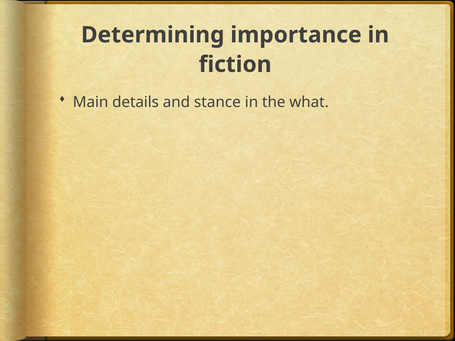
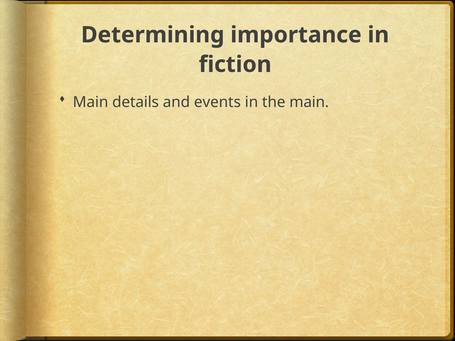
stance: stance -> events
the what: what -> main
